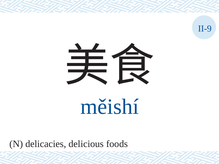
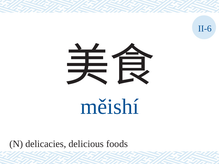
II-9: II-9 -> II-6
